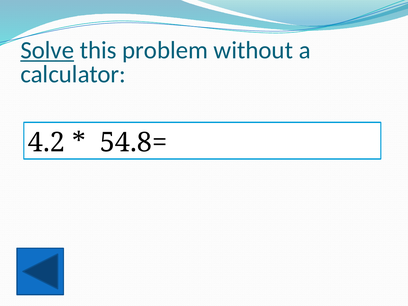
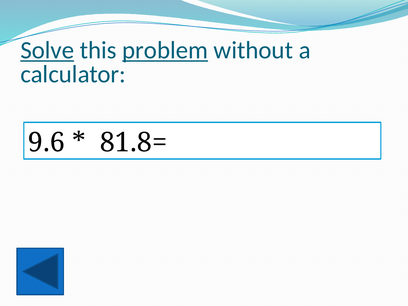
problem underline: none -> present
4.2: 4.2 -> 9.6
54.8=: 54.8= -> 81.8=
